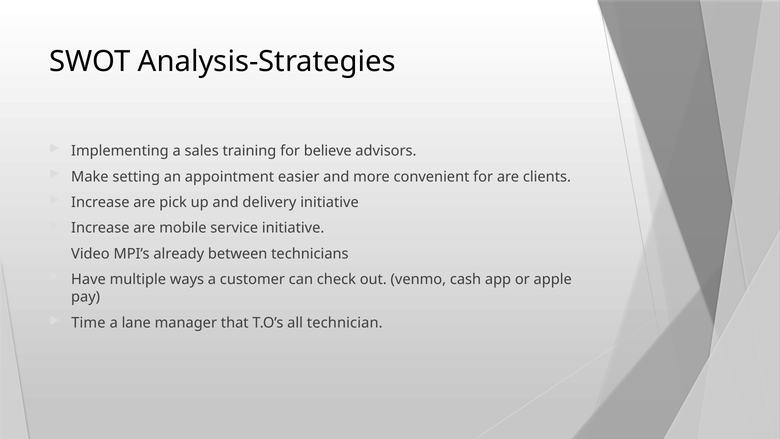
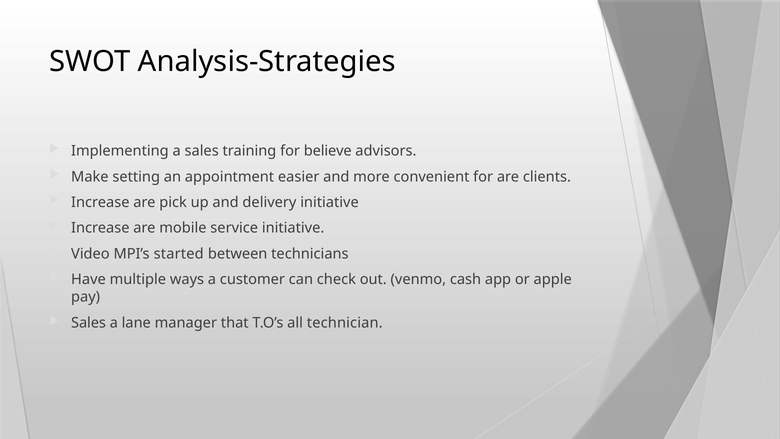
already: already -> started
Time at (88, 323): Time -> Sales
